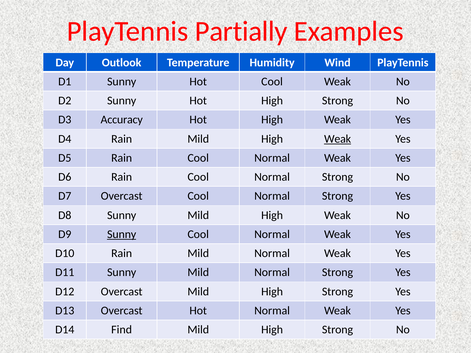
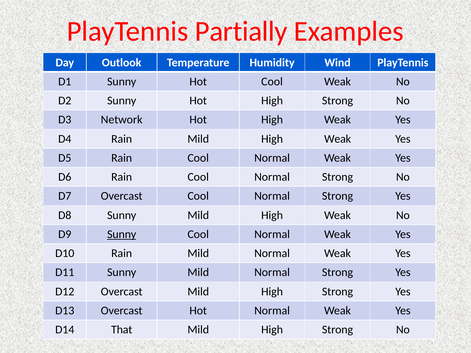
Accuracy: Accuracy -> Network
Weak at (338, 139) underline: present -> none
Find: Find -> That
